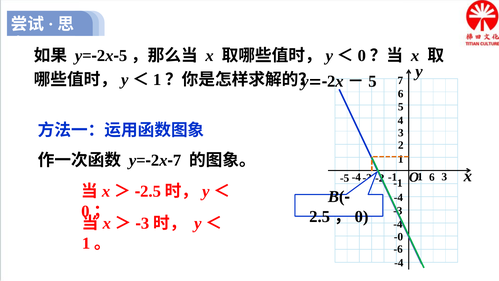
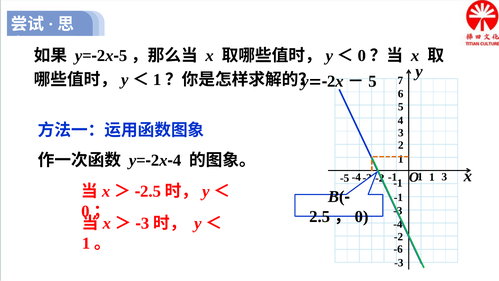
7 at (177, 160): 7 -> 4
1 6: 6 -> 1
-4 at (398, 197): -4 -> -1
-0 at (399, 237): -0 -> -2
-4 at (399, 263): -4 -> -3
